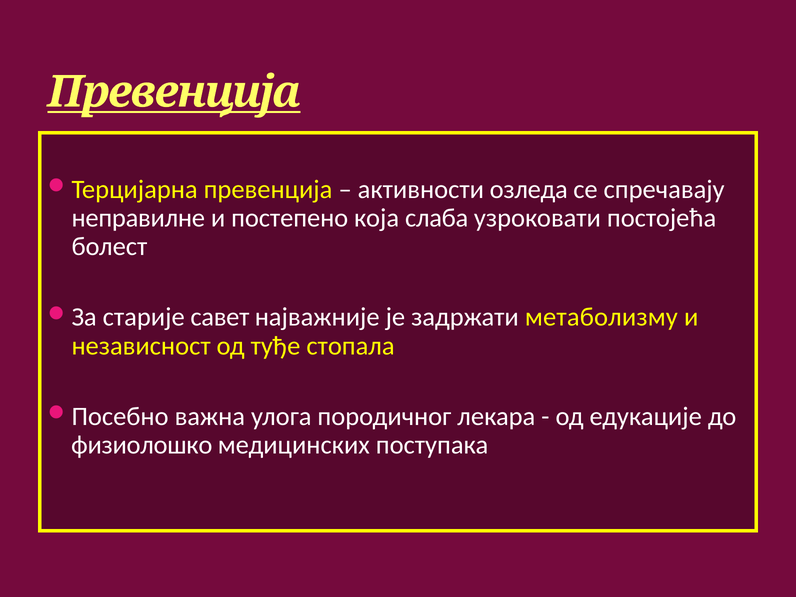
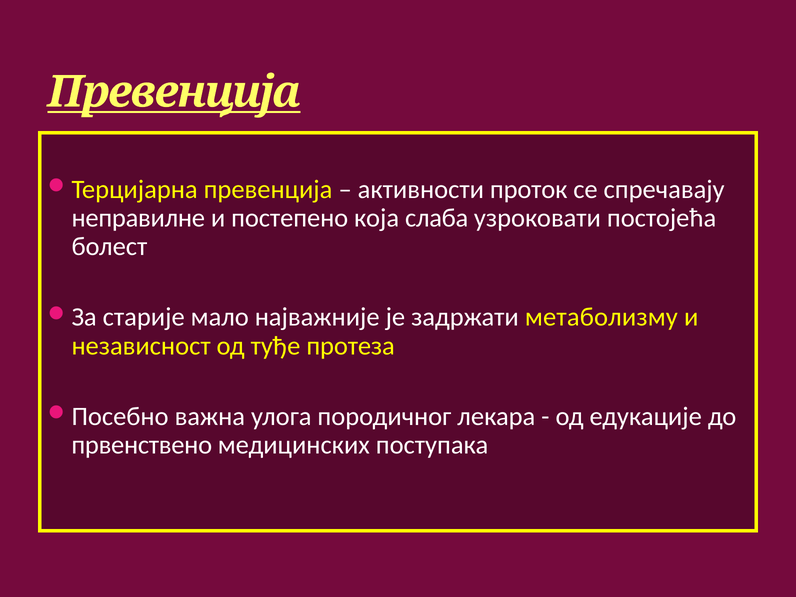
озледа: озледа -> проток
савет: савет -> мало
стопала: стопала -> протеза
физиолошко: физиолошко -> првенствено
